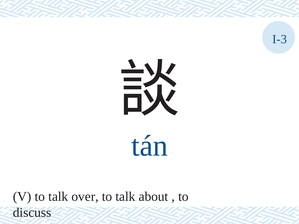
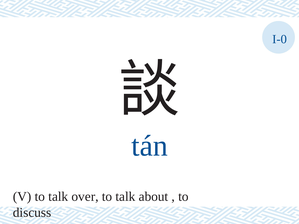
I-3: I-3 -> I-0
